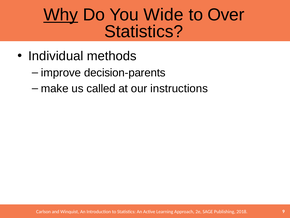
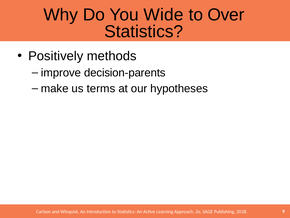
Why underline: present -> none
Individual: Individual -> Positively
called: called -> terms
instructions: instructions -> hypotheses
